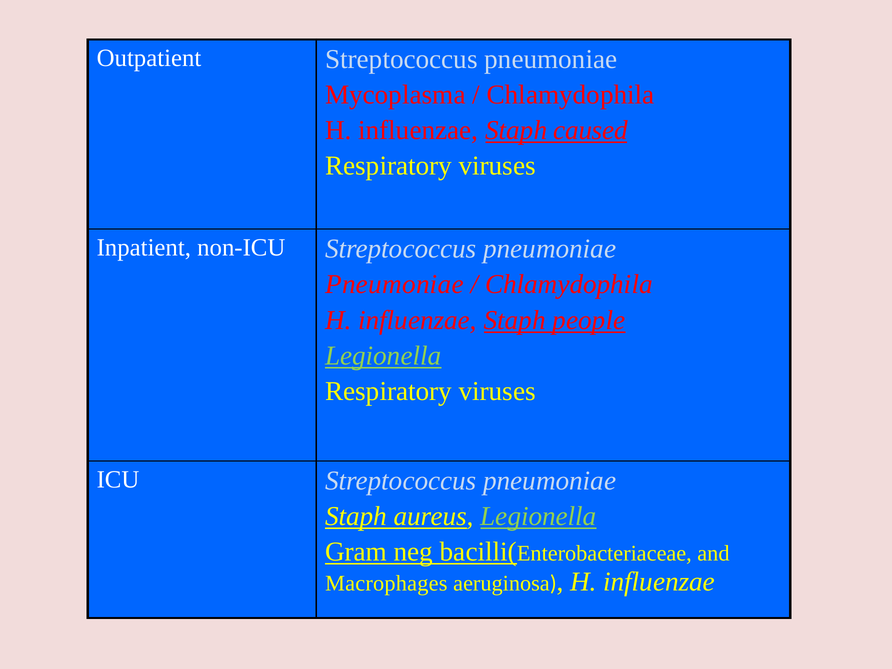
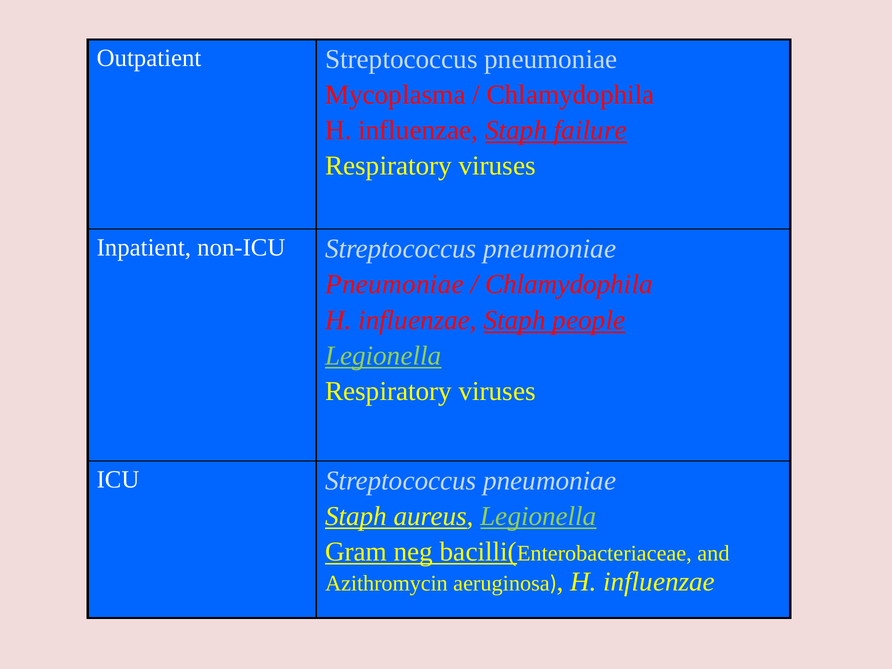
caused: caused -> failure
Macrophages: Macrophages -> Azithromycin
